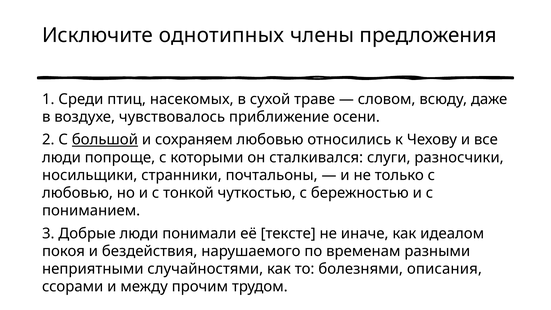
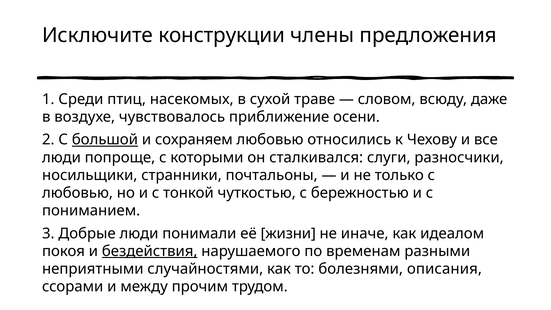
однотипных: однотипных -> конструкции
тексте: тексте -> жизни
бездействия underline: none -> present
